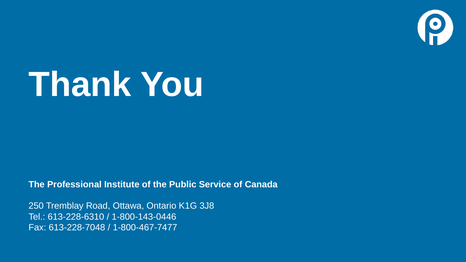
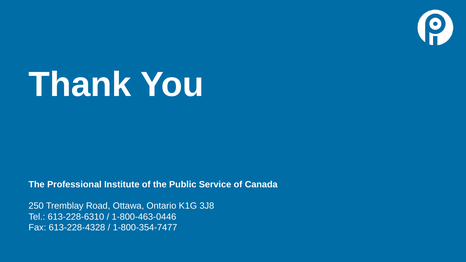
1-800-143-0446: 1-800-143-0446 -> 1-800-463-0446
613-228-7048: 613-228-7048 -> 613-228-4328
1-800-467-7477: 1-800-467-7477 -> 1-800-354-7477
